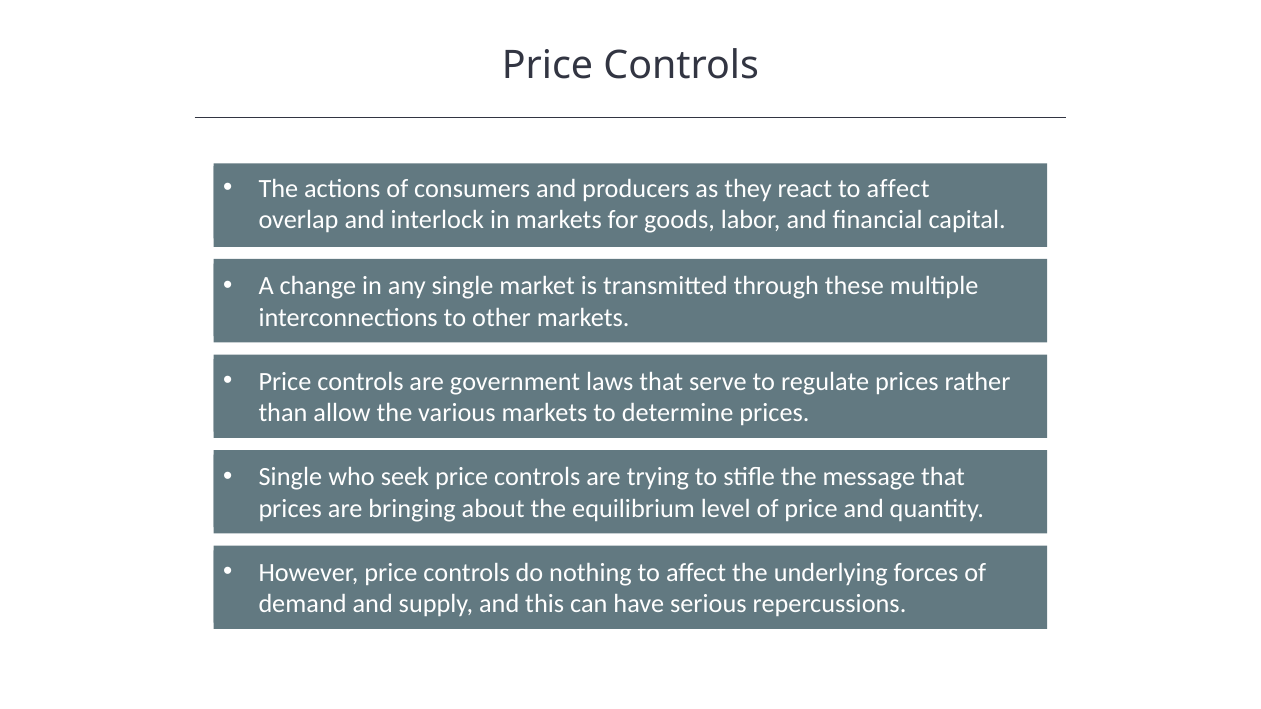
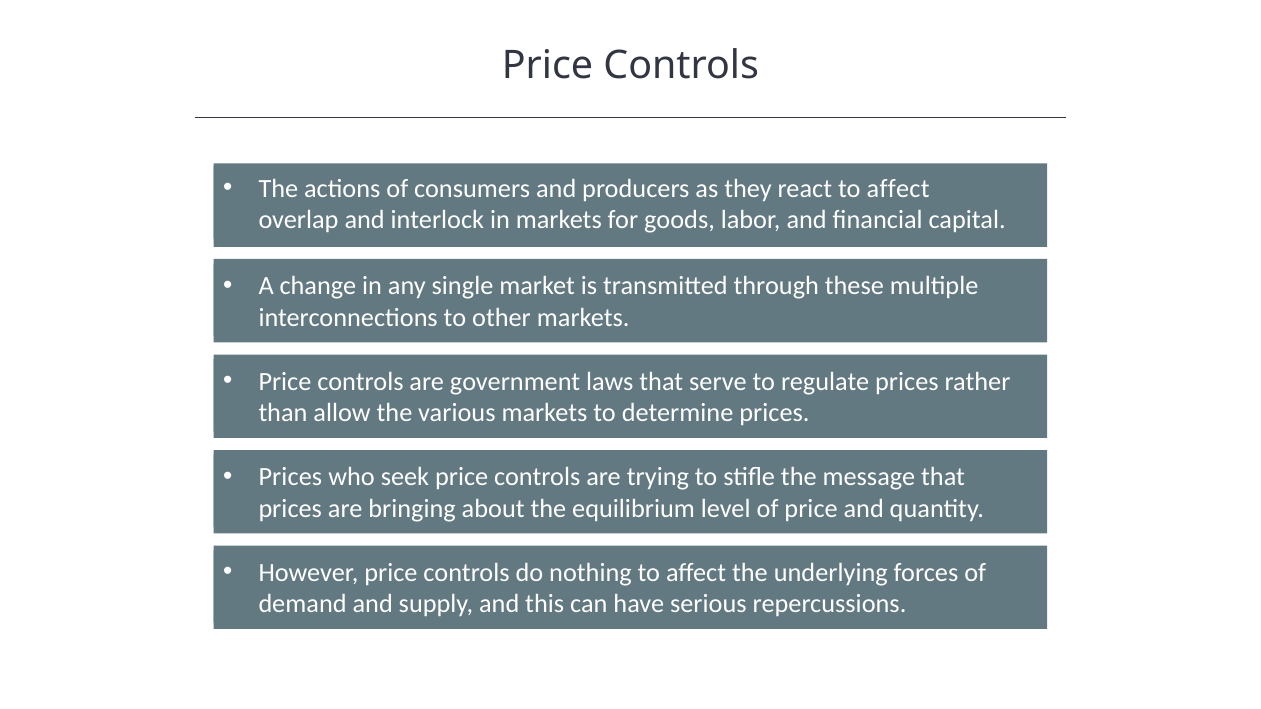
Single at (290, 477): Single -> Prices
